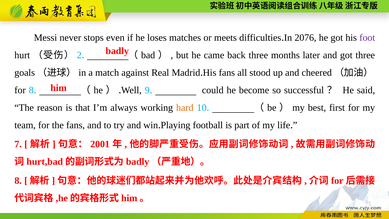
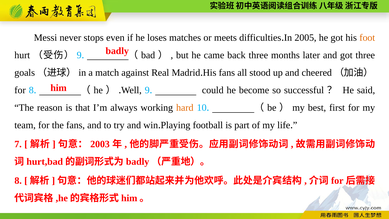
2076: 2076 -> 2005
foot colour: purple -> orange
2 at (79, 55): 2 -> 9
2001: 2001 -> 2003
